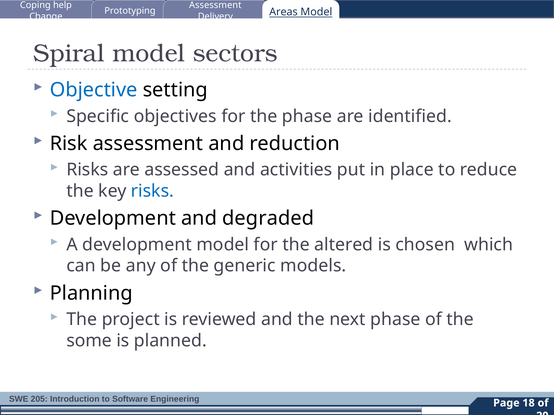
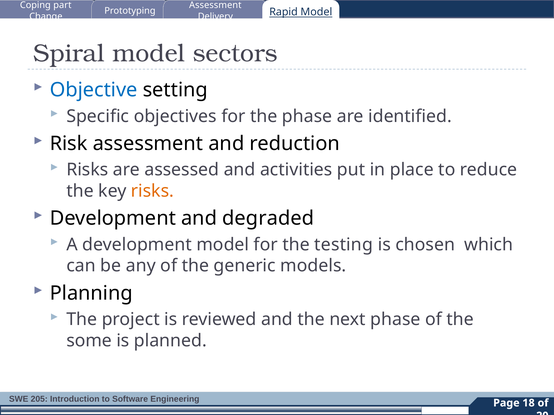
help: help -> part
Areas: Areas -> Rapid
risks at (152, 191) colour: blue -> orange
altered: altered -> testing
